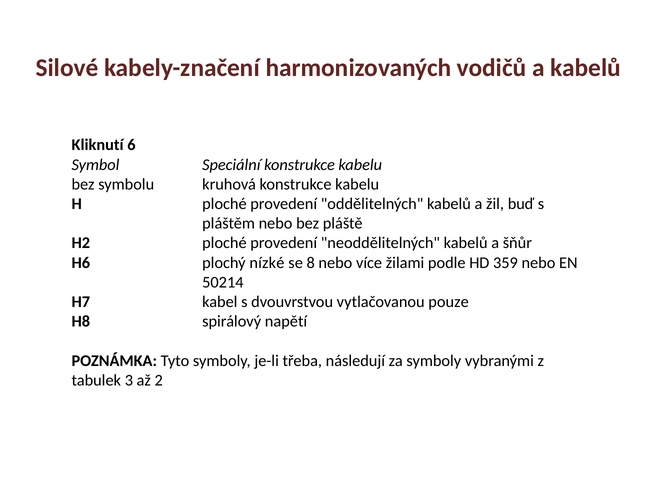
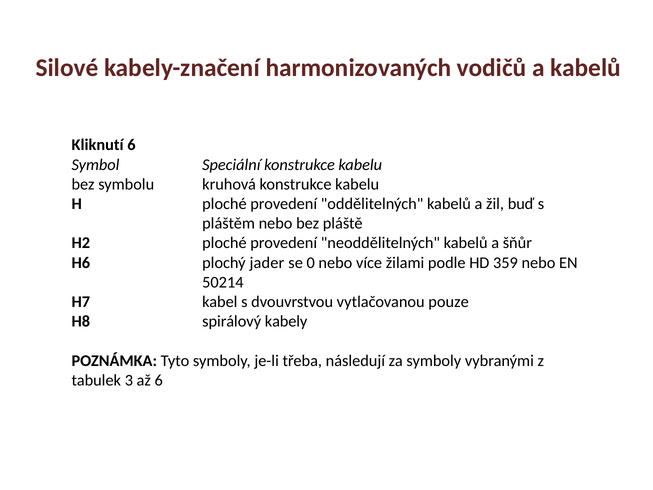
nízké: nízké -> jader
8: 8 -> 0
napětí: napětí -> kabely
až 2: 2 -> 6
